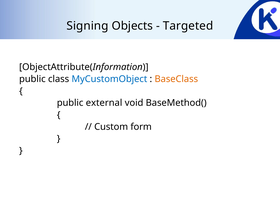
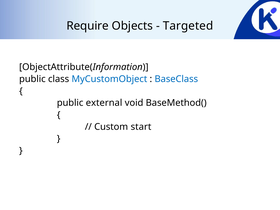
Signing: Signing -> Require
BaseClass colour: orange -> blue
form: form -> start
